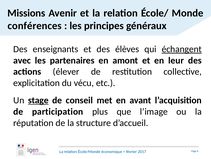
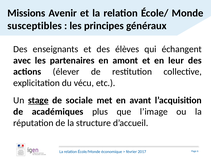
conférences: conférences -> susceptibles
échangent underline: present -> none
conseil: conseil -> sociale
participation: participation -> académiques
